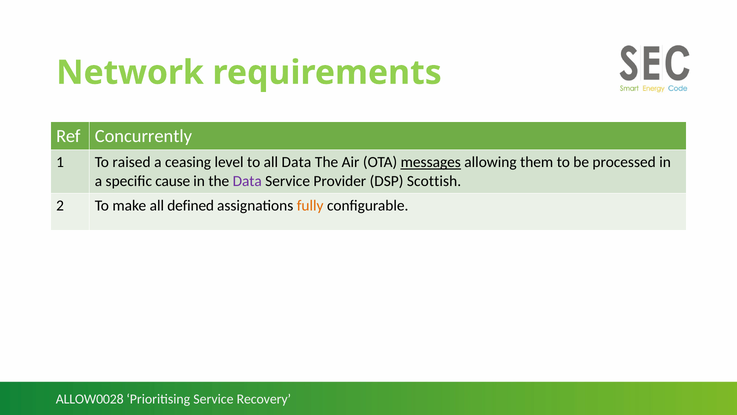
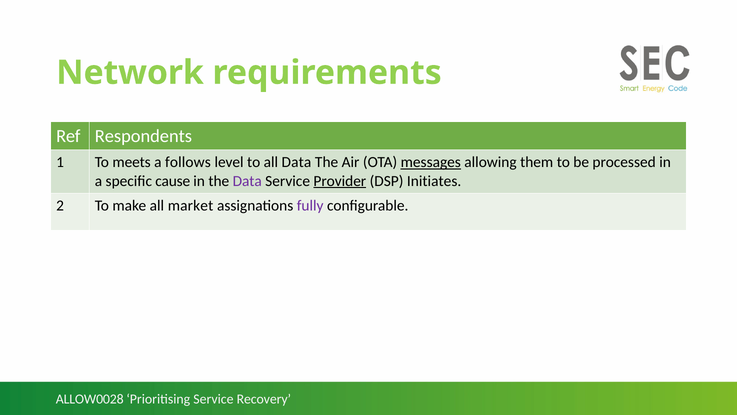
Concurrently: Concurrently -> Respondents
raised: raised -> meets
ceasing: ceasing -> follows
Provider underline: none -> present
Scottish: Scottish -> Initiates
defined: defined -> market
fully colour: orange -> purple
